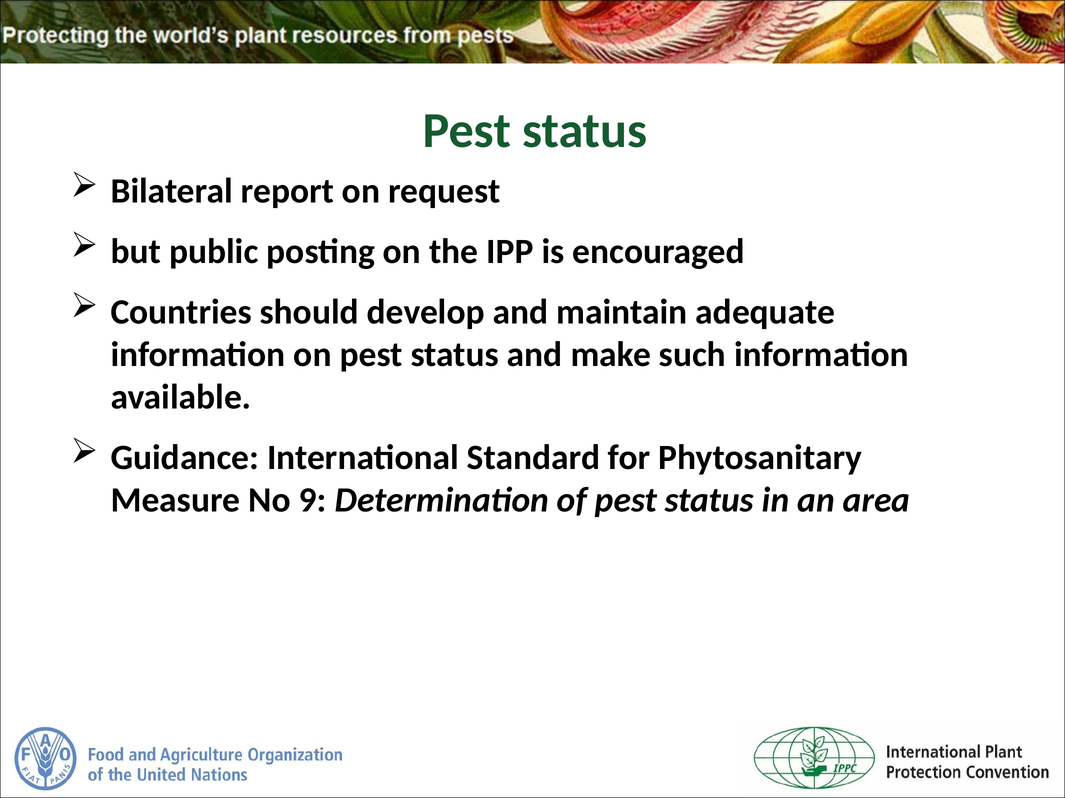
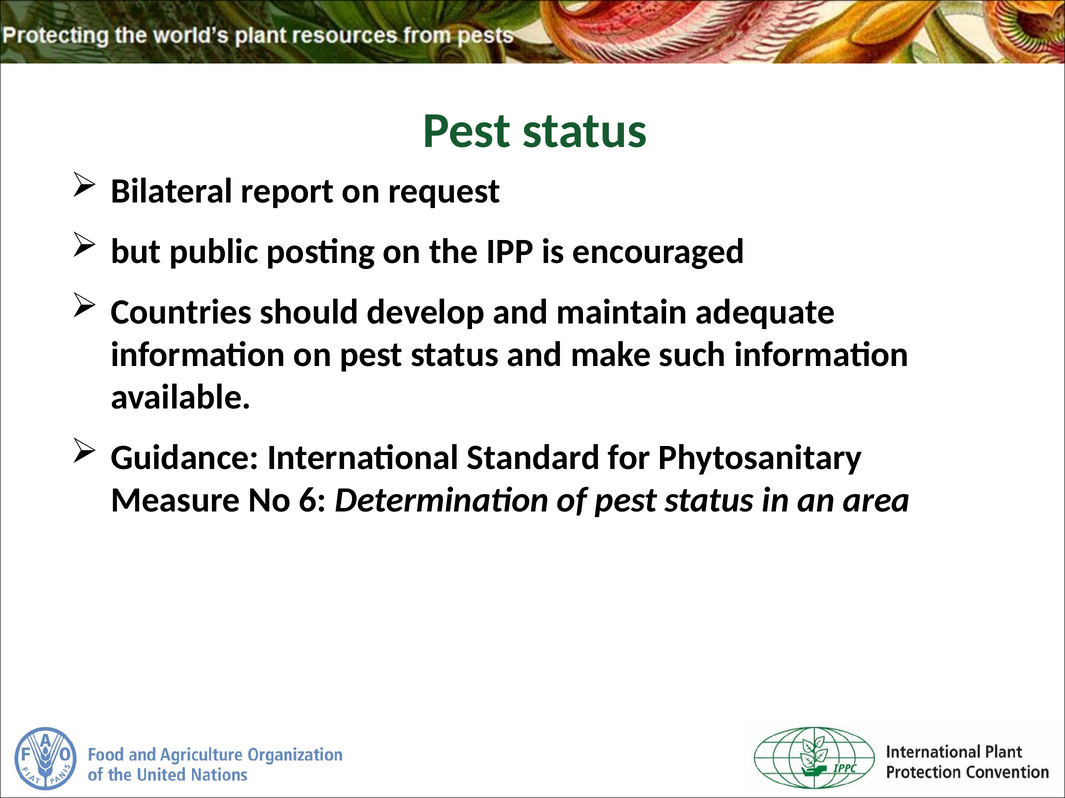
9: 9 -> 6
